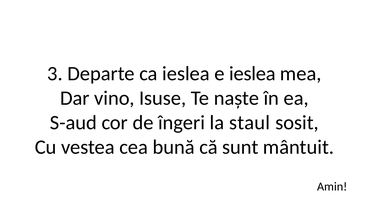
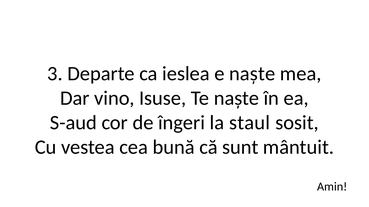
e ieslea: ieslea -> naște
